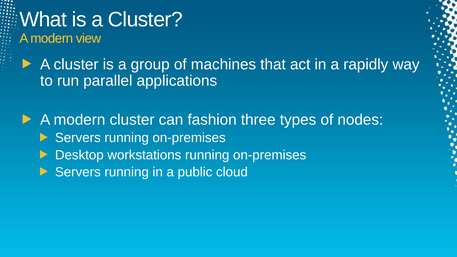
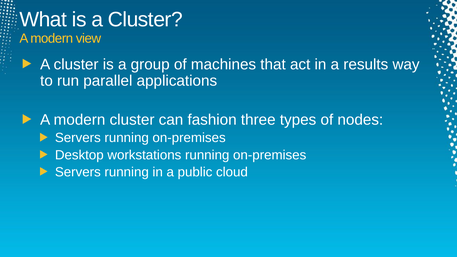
rapidly: rapidly -> results
